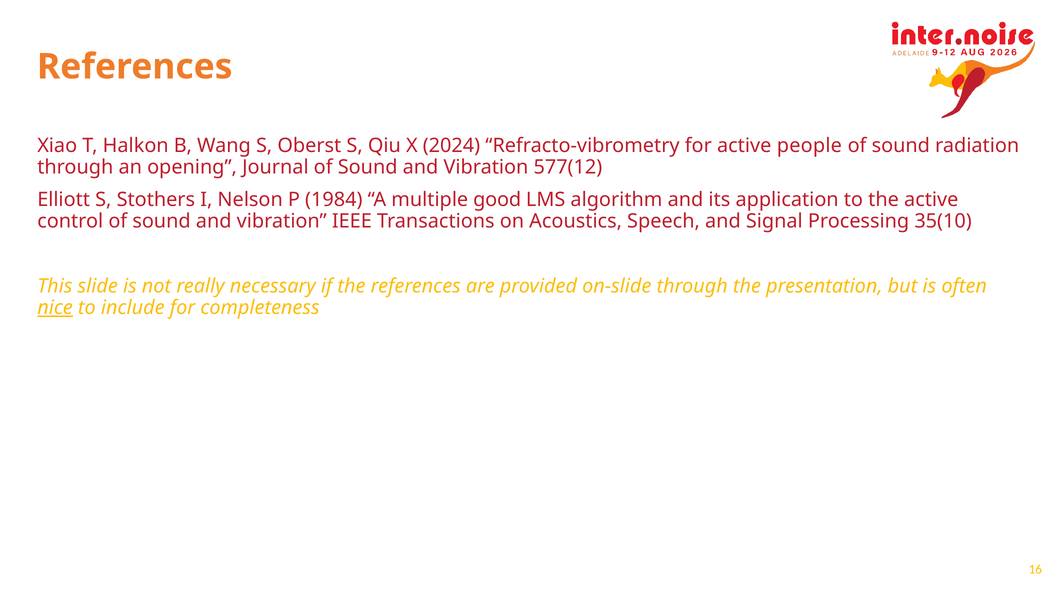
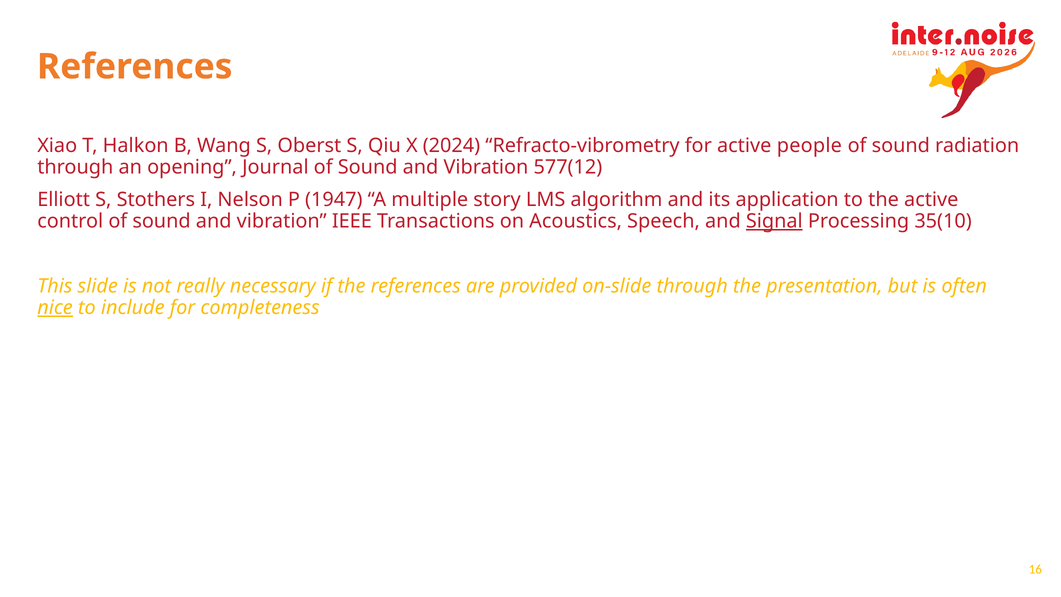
1984: 1984 -> 1947
good: good -> story
Signal underline: none -> present
